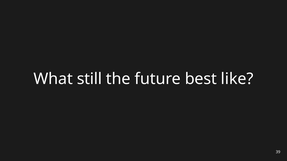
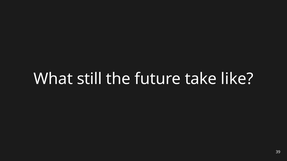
best: best -> take
